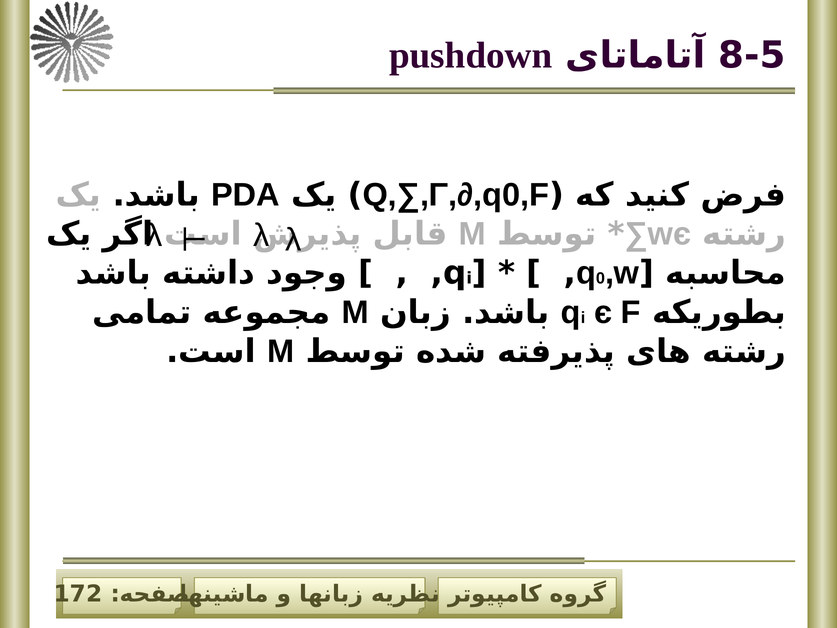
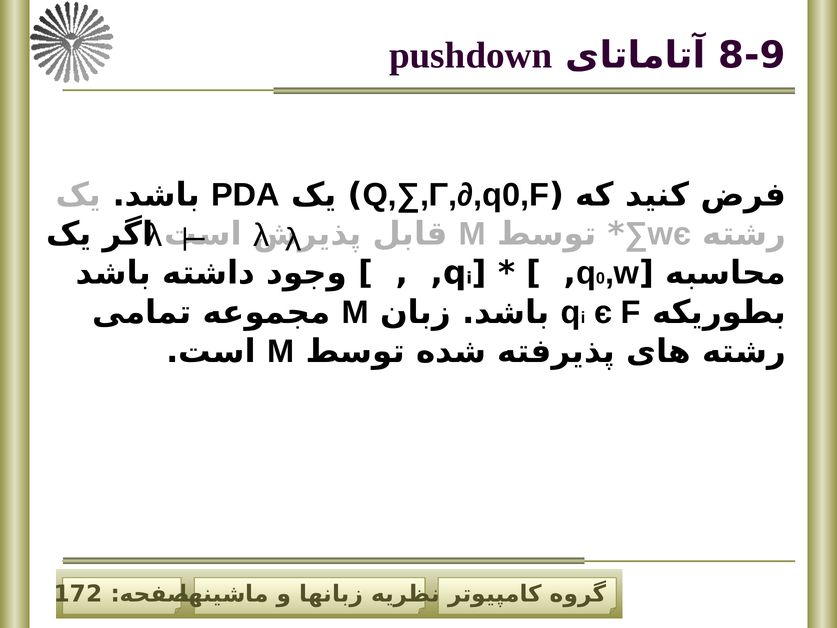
8-5: 8-5 -> 8-9
